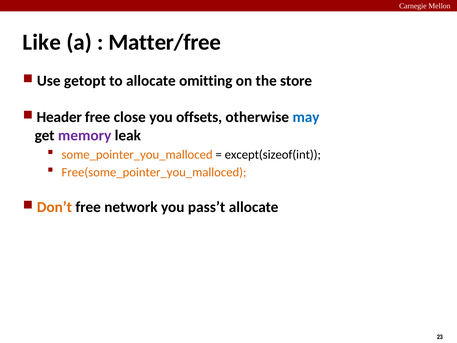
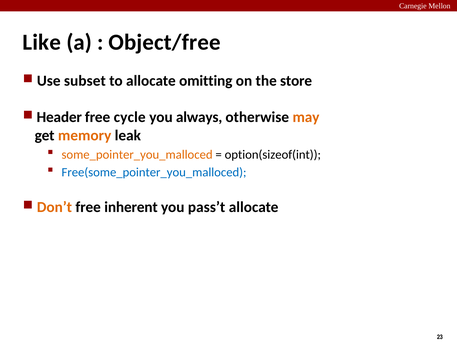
Matter/free: Matter/free -> Object/free
getopt: getopt -> subset
close: close -> cycle
offsets: offsets -> always
may colour: blue -> orange
memory colour: purple -> orange
except(sizeof(int: except(sizeof(int -> option(sizeof(int
Free(some_pointer_you_malloced colour: orange -> blue
network: network -> inherent
